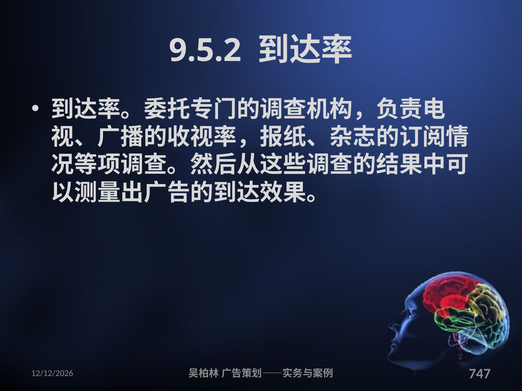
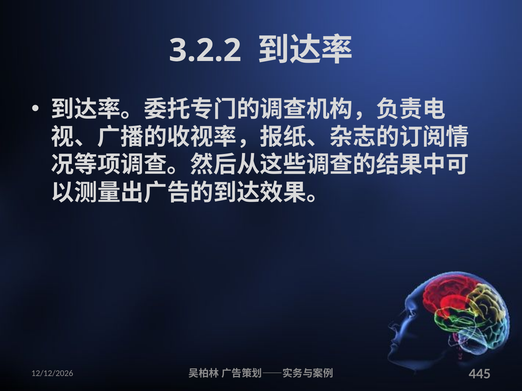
9.5.2: 9.5.2 -> 3.2.2
747: 747 -> 445
